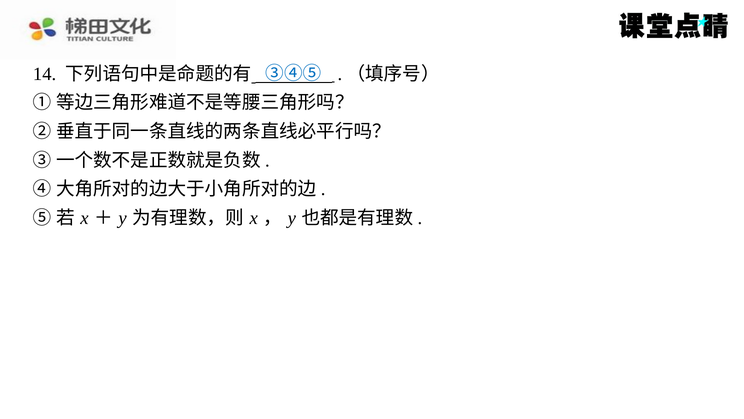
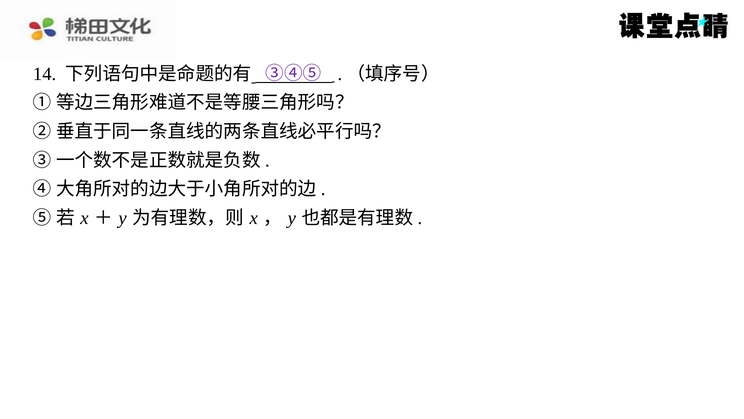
③④⑤ colour: blue -> purple
